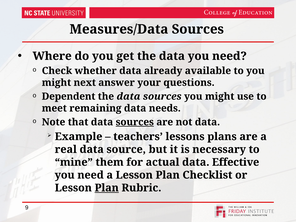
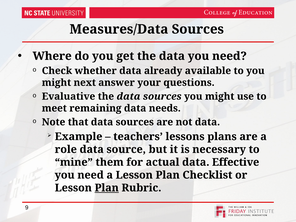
Dependent: Dependent -> Evaluative
sources at (135, 122) underline: present -> none
real: real -> role
